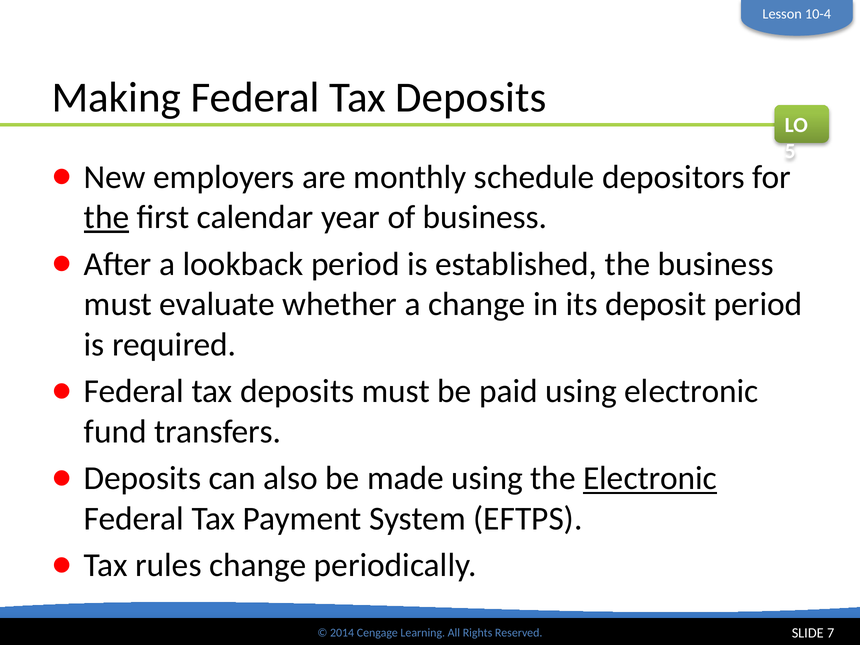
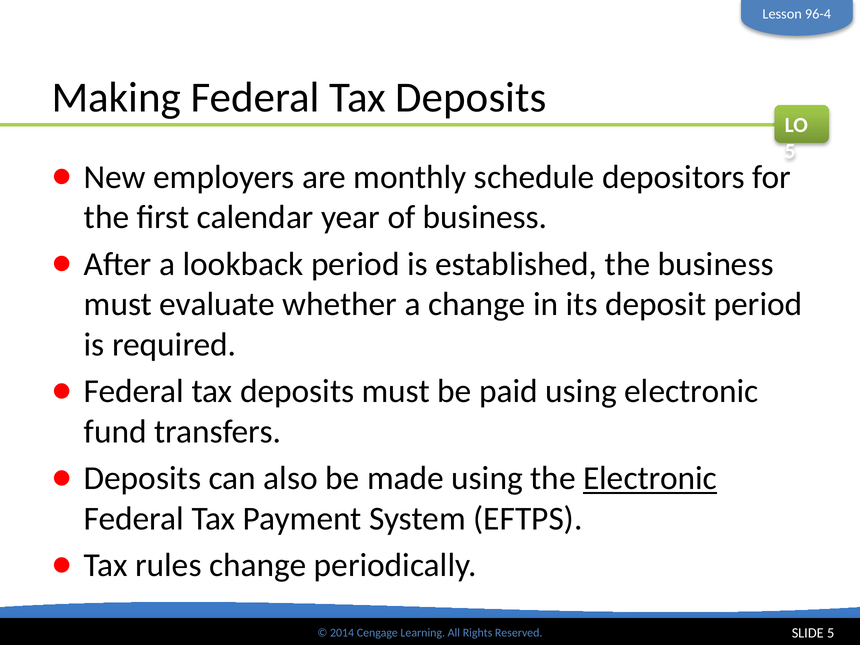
10-4: 10-4 -> 96-4
the at (107, 217) underline: present -> none
SLIDE 7: 7 -> 5
